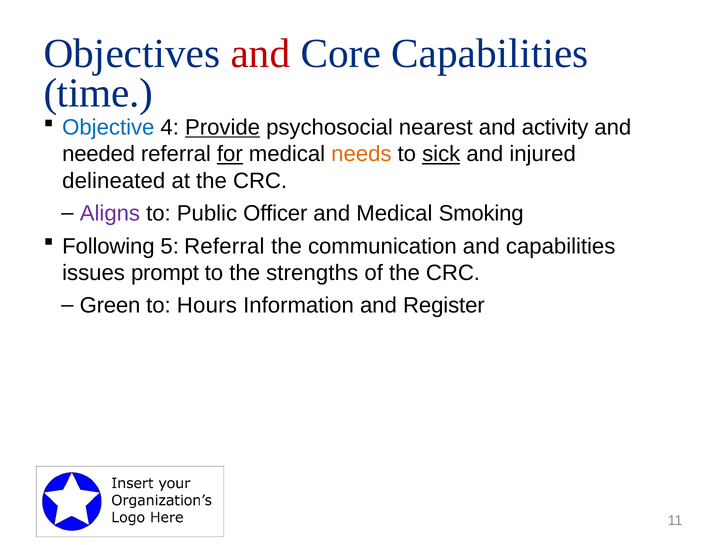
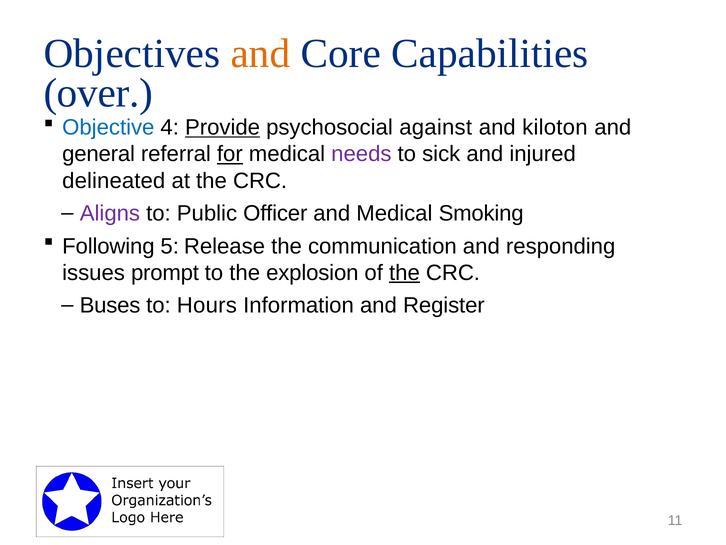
and at (260, 54) colour: red -> orange
time: time -> over
nearest: nearest -> against
activity: activity -> kiloton
needed: needed -> general
needs colour: orange -> purple
sick underline: present -> none
5 Referral: Referral -> Release
and capabilities: capabilities -> responding
strengths: strengths -> explosion
the at (404, 273) underline: none -> present
Green: Green -> Buses
